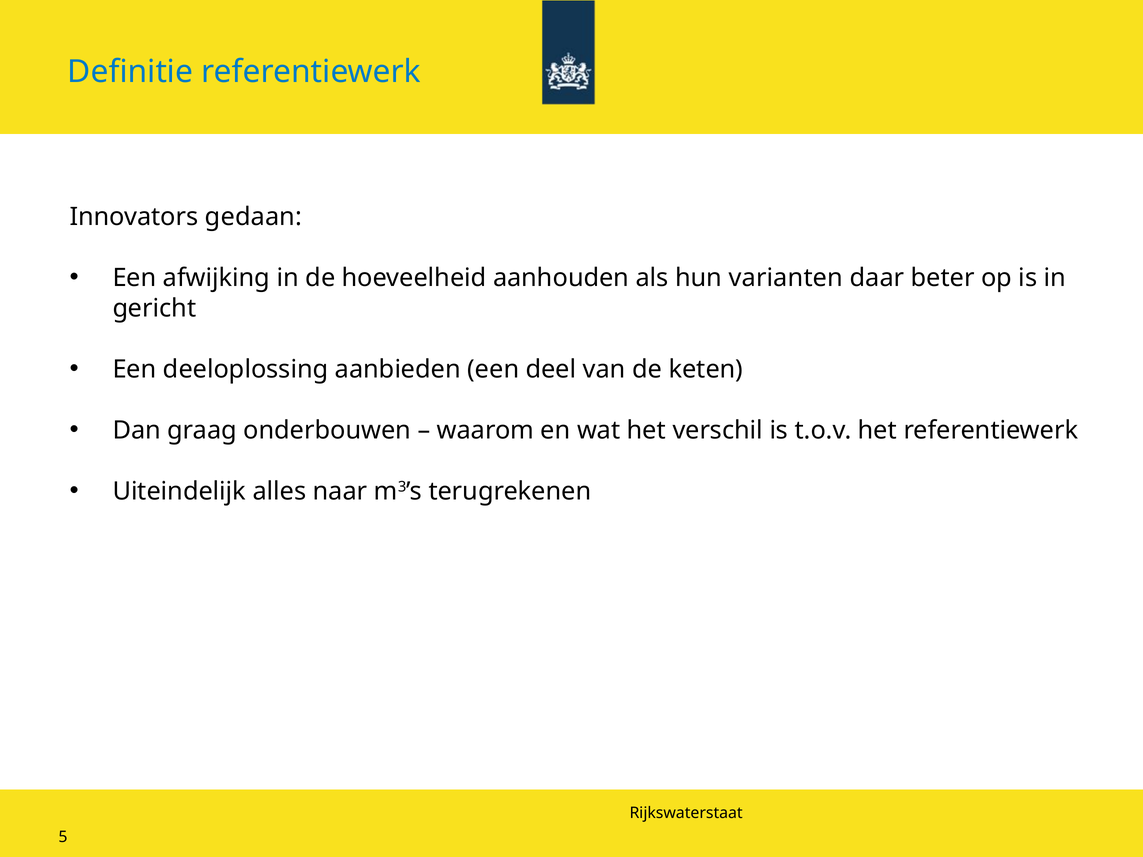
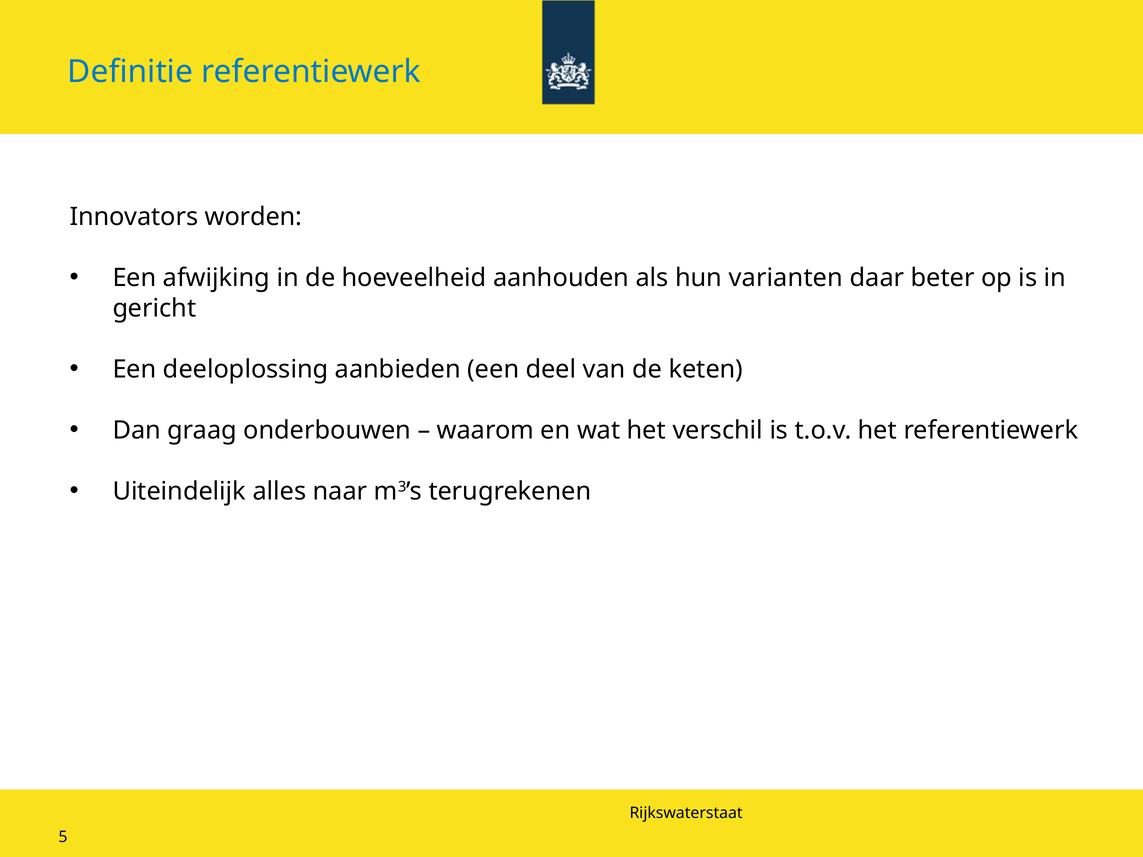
gedaan: gedaan -> worden
